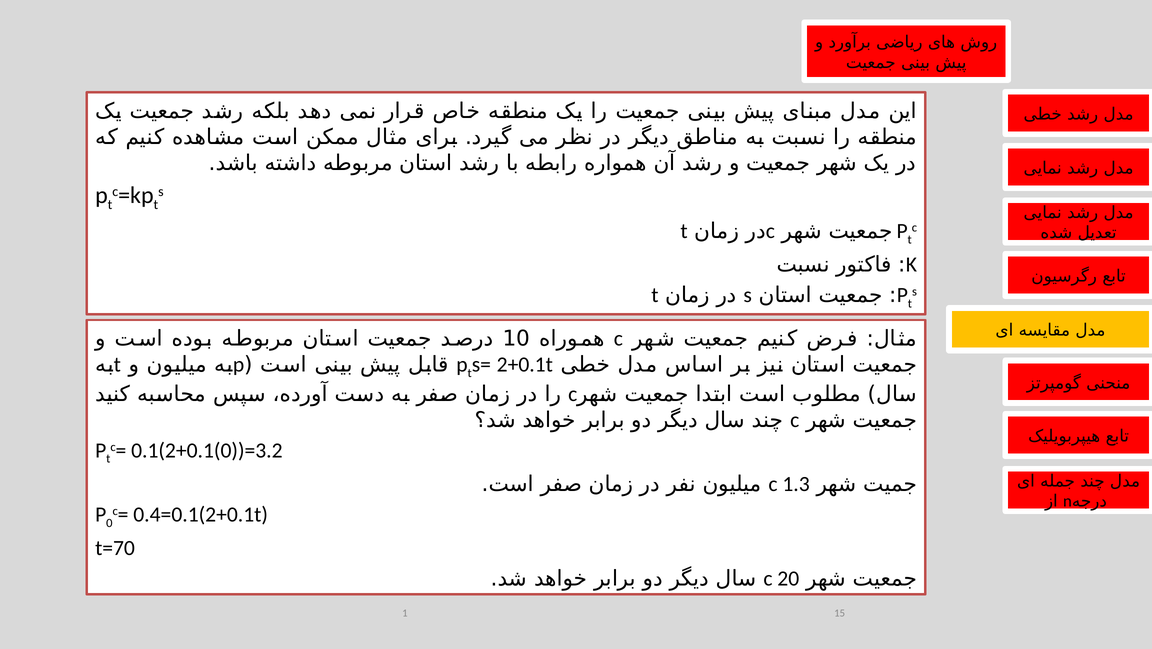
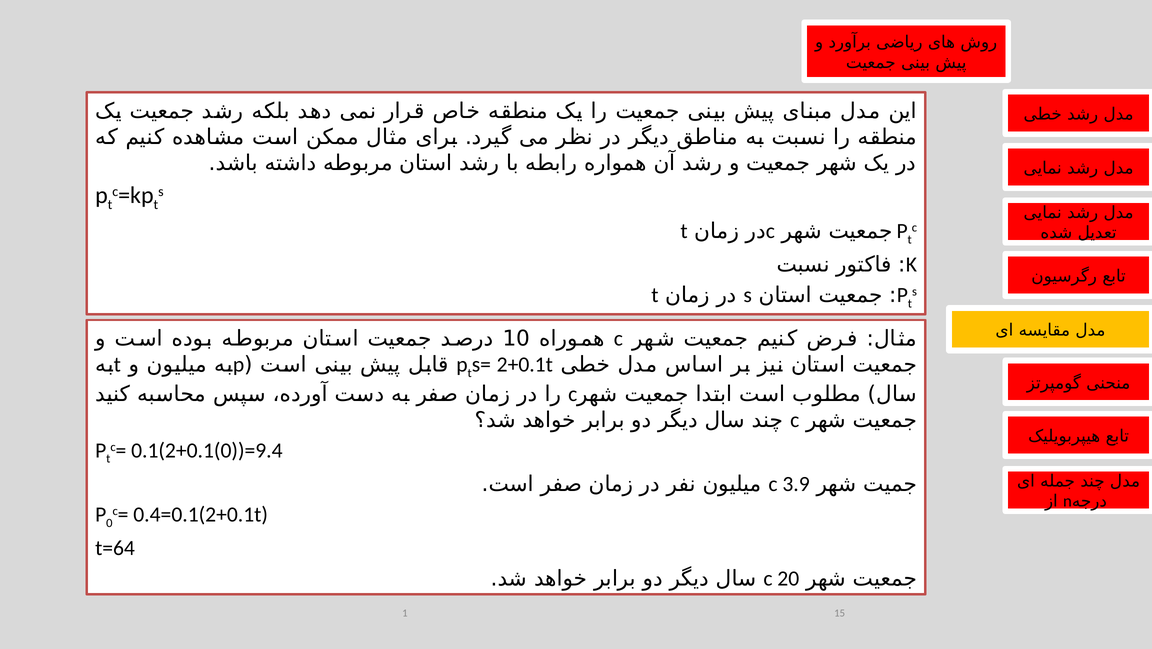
0.1(2+0.1(0))=3.2: 0.1(2+0.1(0))=3.2 -> 0.1(2+0.1(0))=9.4
1.3: 1.3 -> 3.9
t=70: t=70 -> t=64
